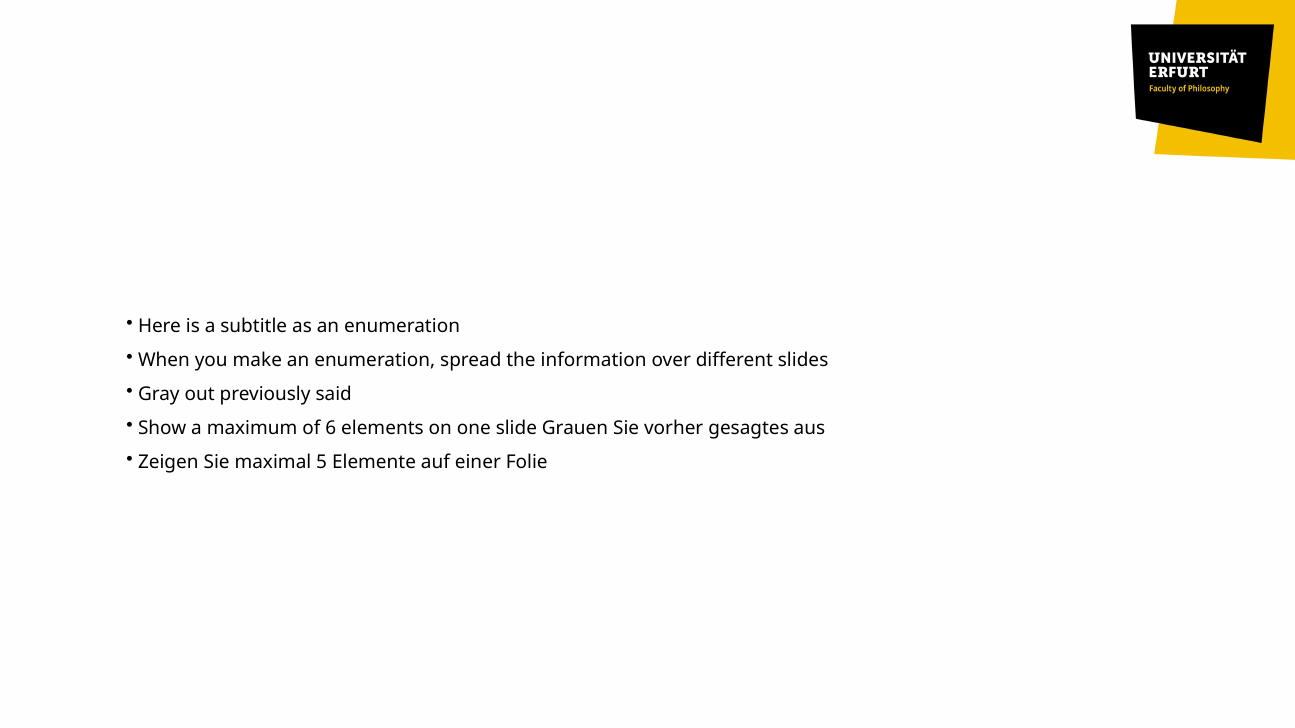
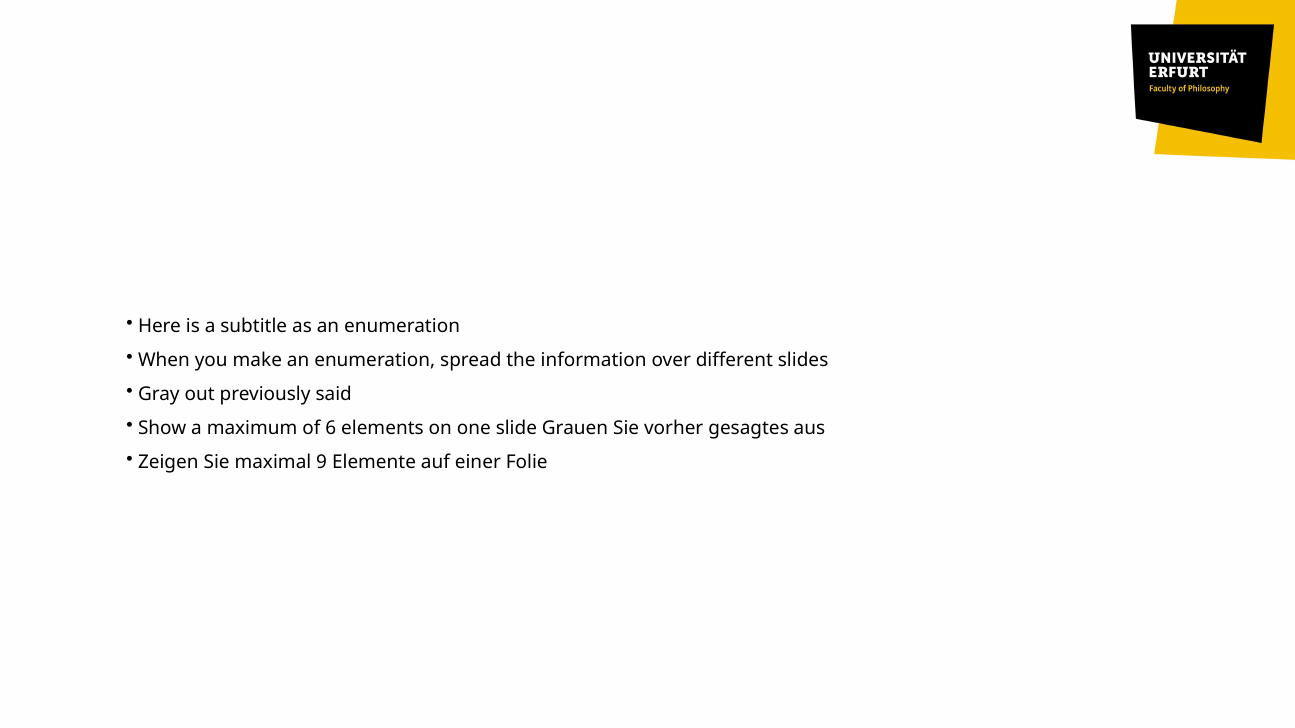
5: 5 -> 9
